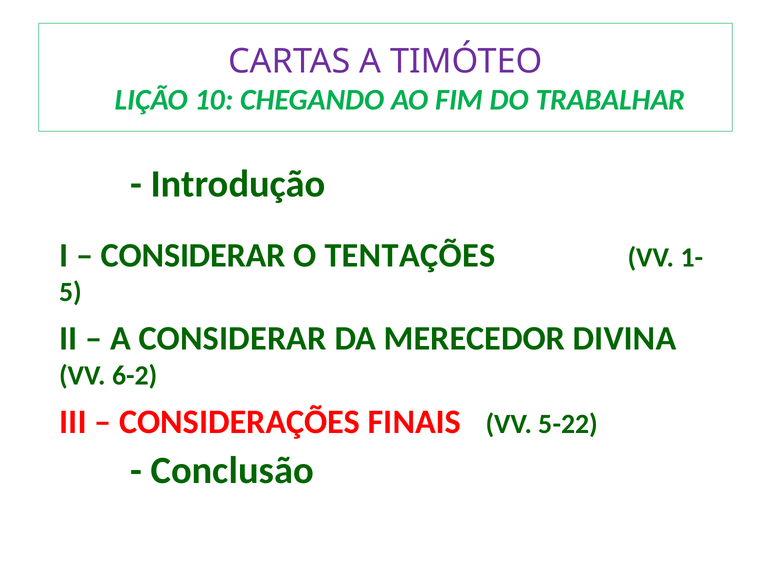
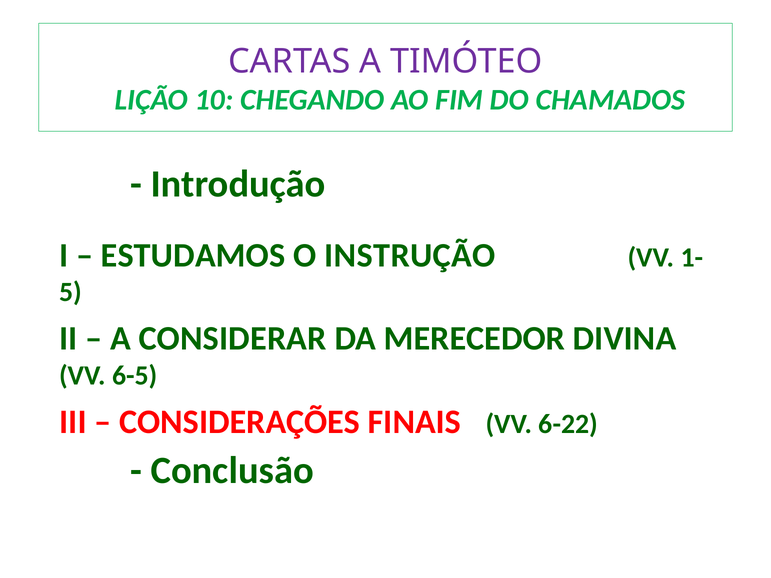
TRABALHAR: TRABALHAR -> CHAMADOS
CONSIDERAR at (193, 256): CONSIDERAR -> ESTUDAMOS
TENTAÇÕES: TENTAÇÕES -> INSTRUÇÃO
6-2: 6-2 -> 6-5
5-22: 5-22 -> 6-22
